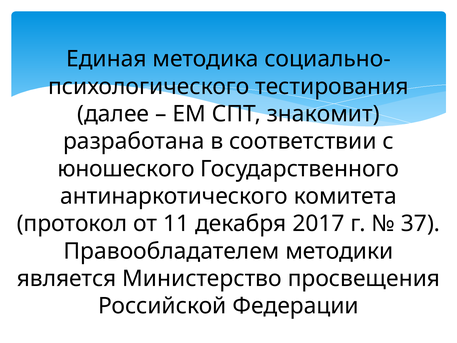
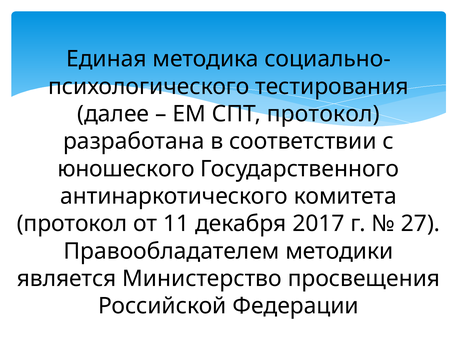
СПТ знакомит: знакомит -> протокол
37: 37 -> 27
